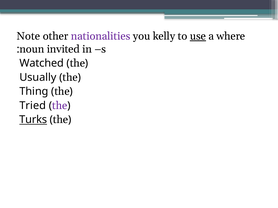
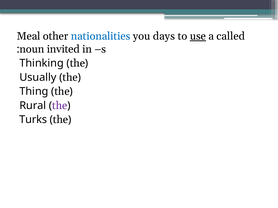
Note: Note -> Meal
nationalities colour: purple -> blue
kelly: kelly -> days
where: where -> called
Watched: Watched -> Thinking
Tried: Tried -> Rural
Turks underline: present -> none
